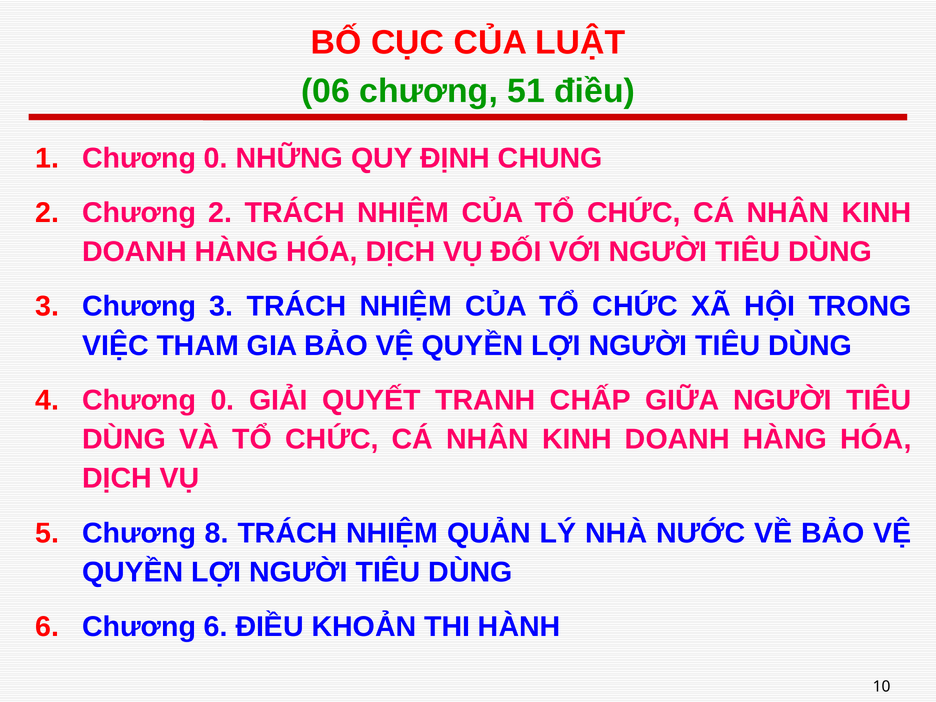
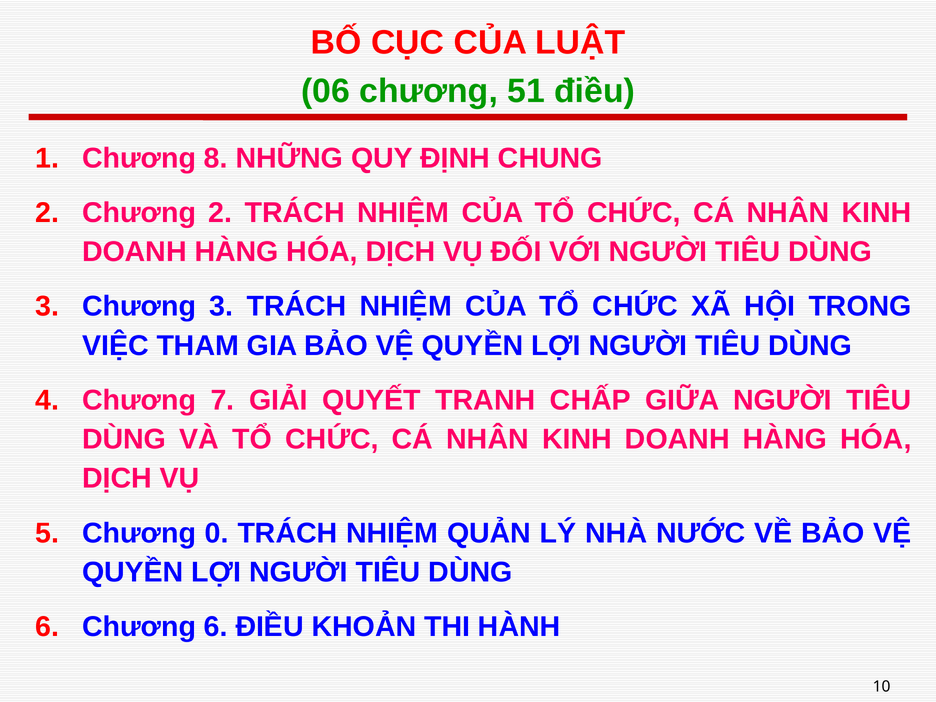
1 Chương 0: 0 -> 8
4 Chương 0: 0 -> 7
8: 8 -> 0
